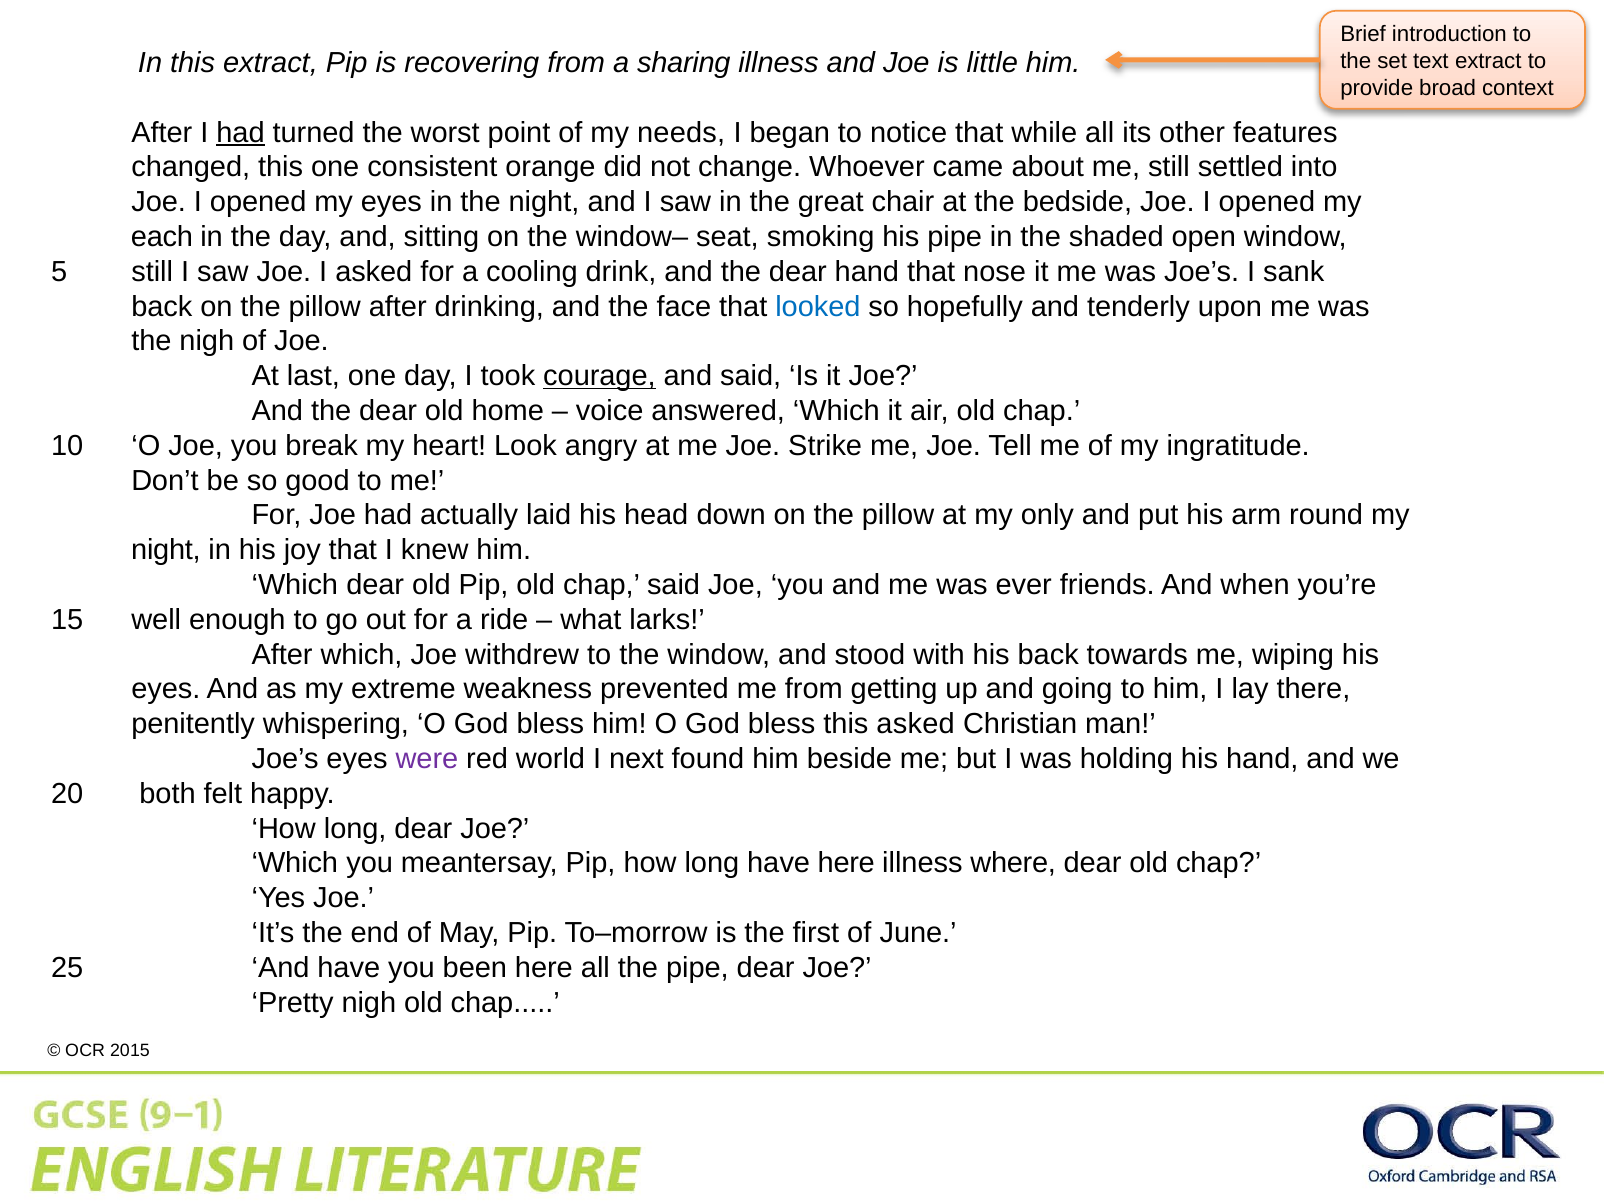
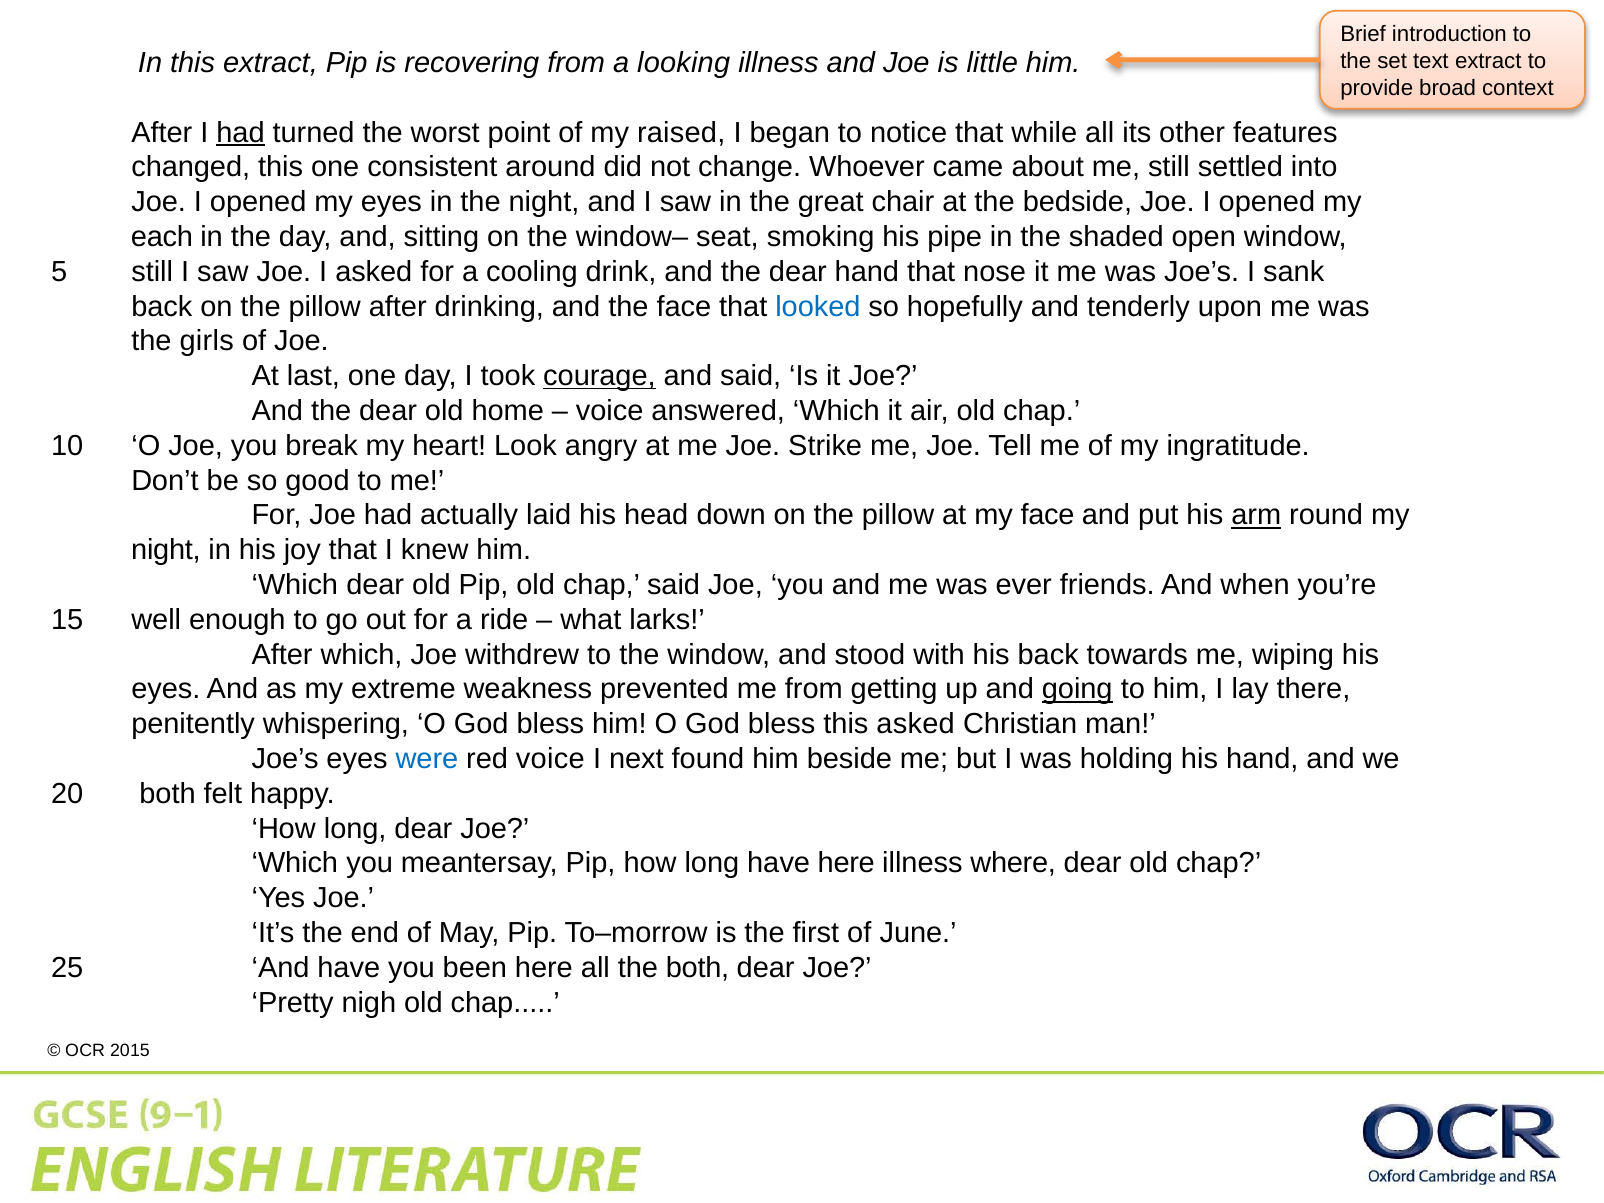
sharing: sharing -> looking
needs: needs -> raised
orange: orange -> around
the nigh: nigh -> girls
my only: only -> face
arm underline: none -> present
going underline: none -> present
were colour: purple -> blue
red world: world -> voice
the pipe: pipe -> both
